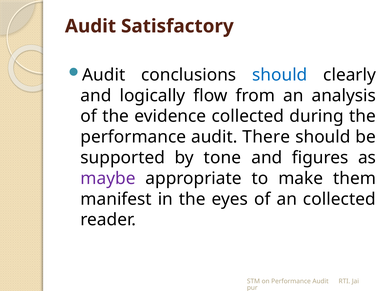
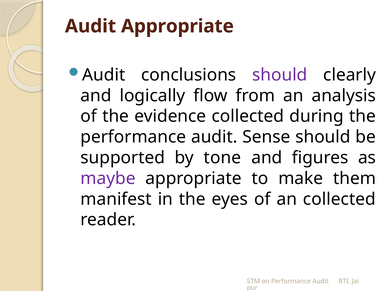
Audit Satisfactory: Satisfactory -> Appropriate
should at (280, 75) colour: blue -> purple
There: There -> Sense
